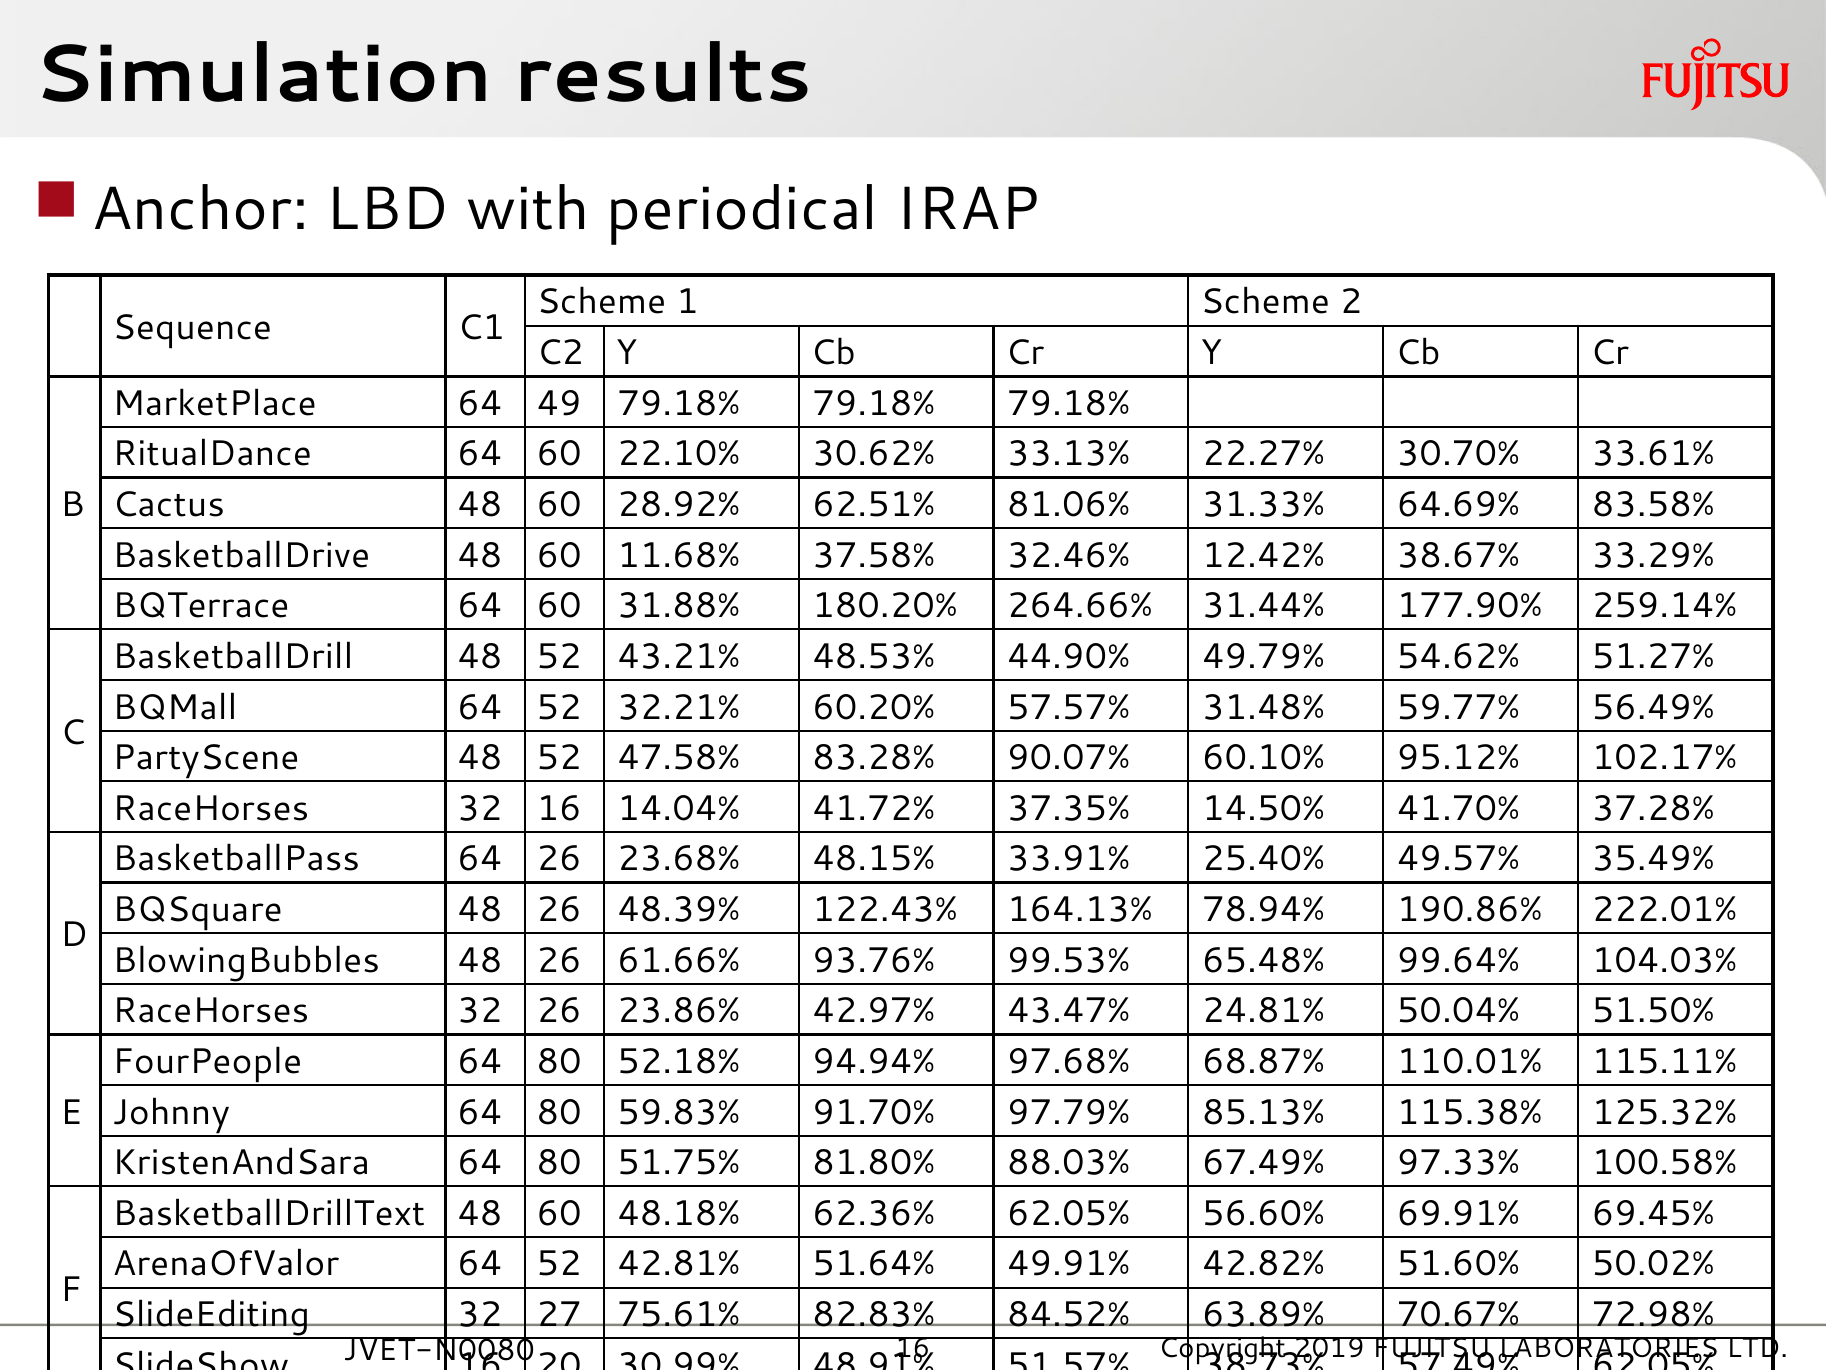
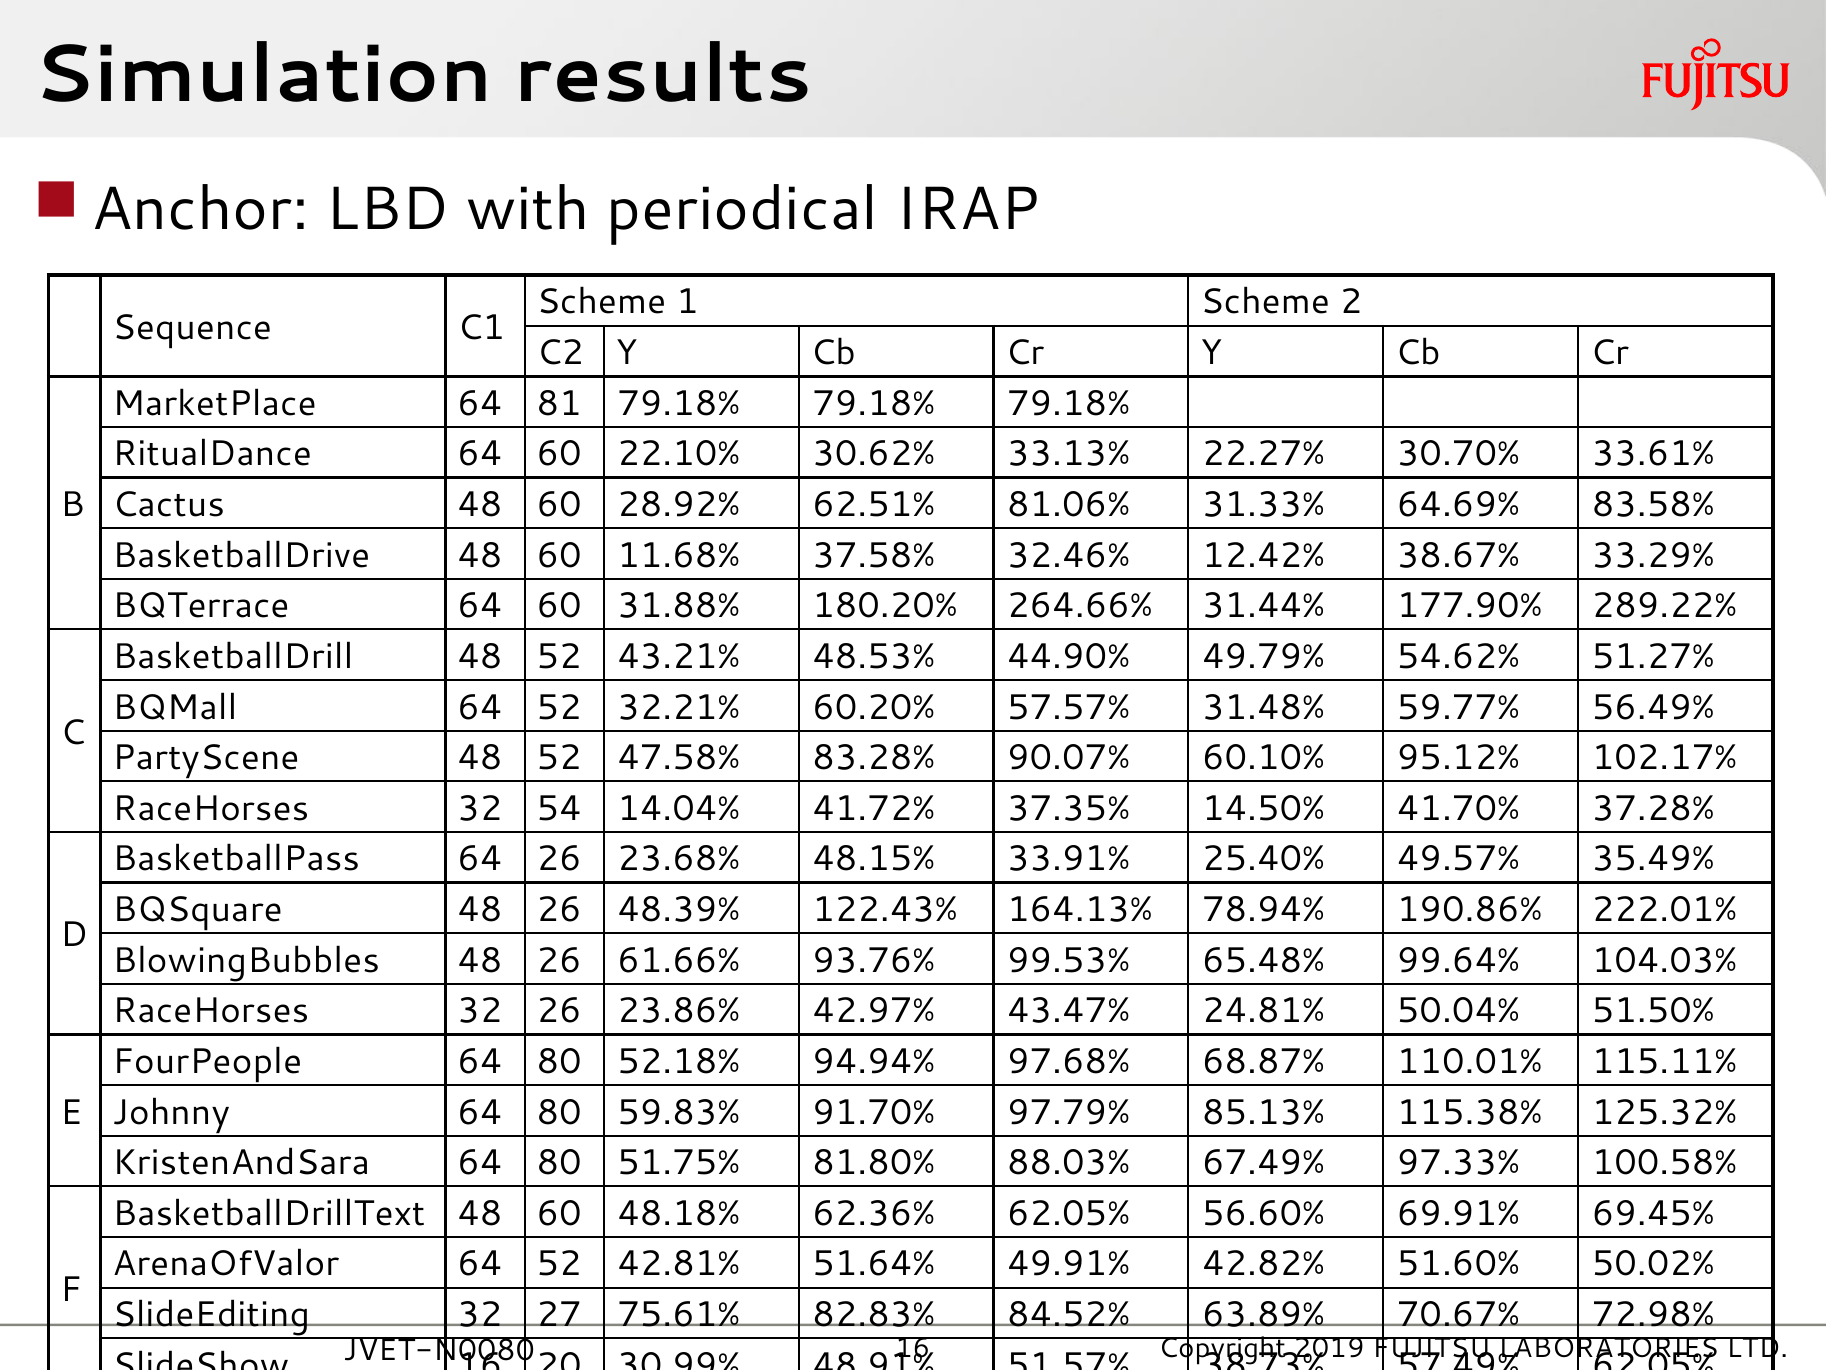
49: 49 -> 81
259.14%: 259.14% -> 289.22%
32 16: 16 -> 54
